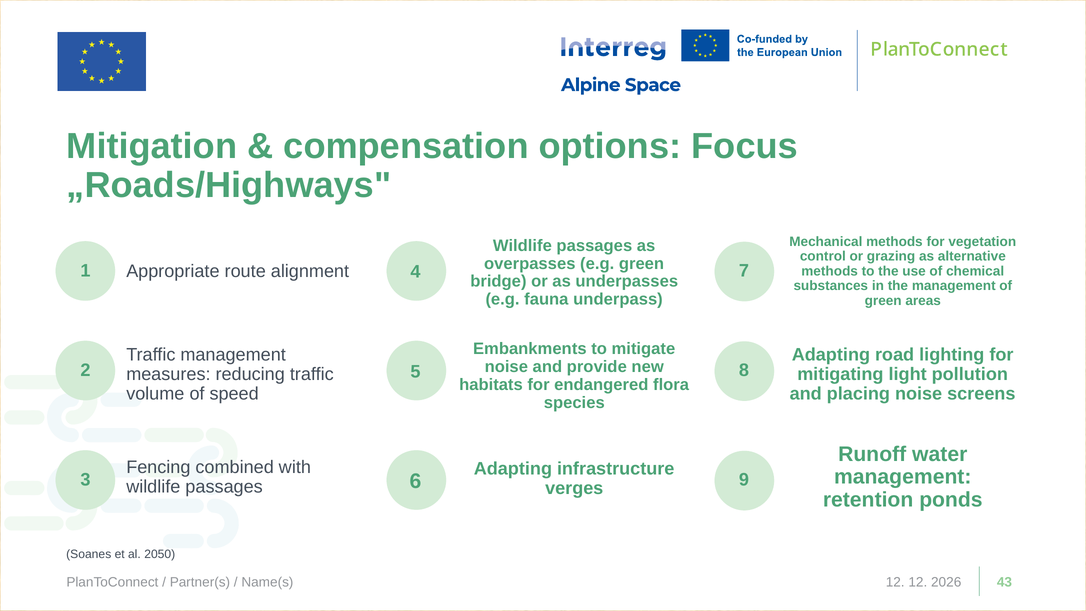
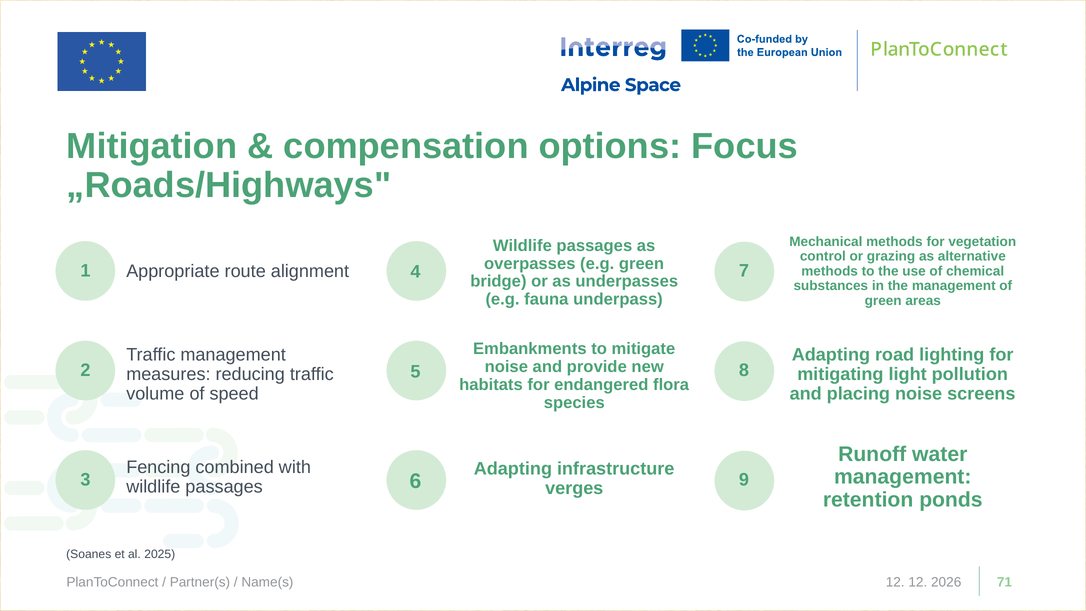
2050: 2050 -> 2025
43: 43 -> 71
